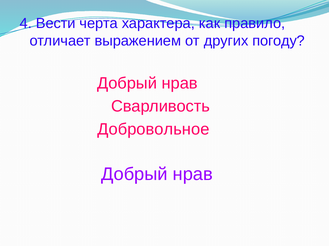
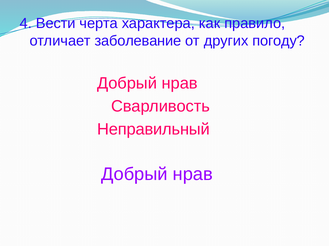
выражением: выражением -> заболевание
Добровольное: Добровольное -> Неправильный
